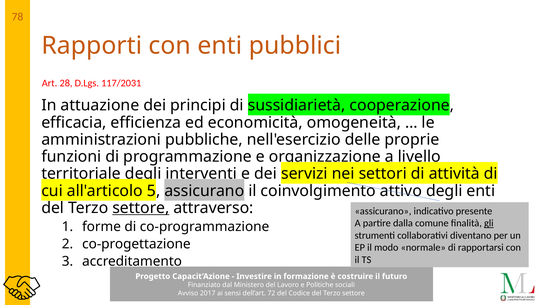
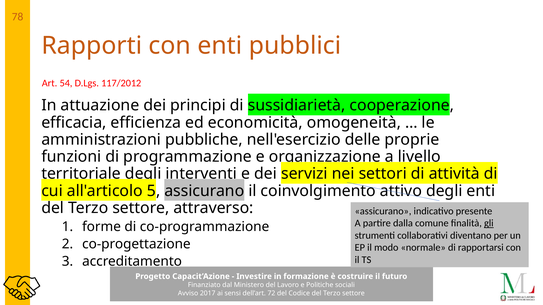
28: 28 -> 54
117/2031: 117/2031 -> 117/2012
settore at (141, 208) underline: present -> none
